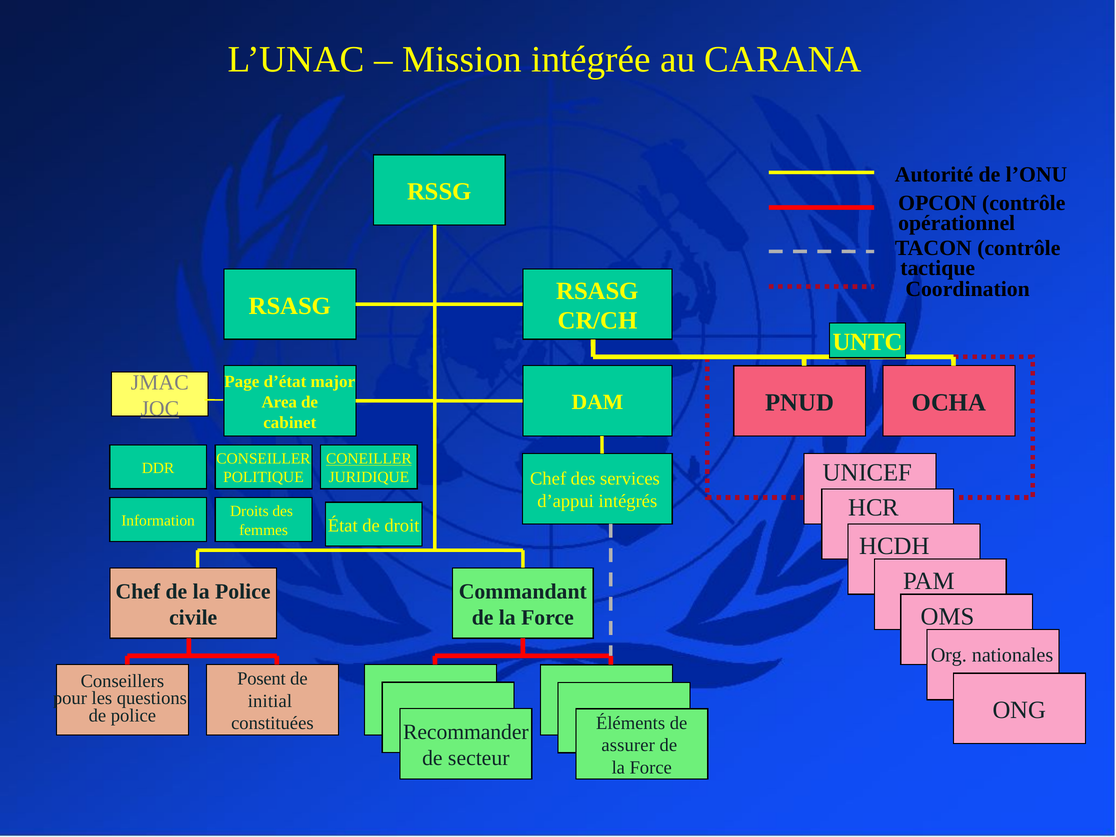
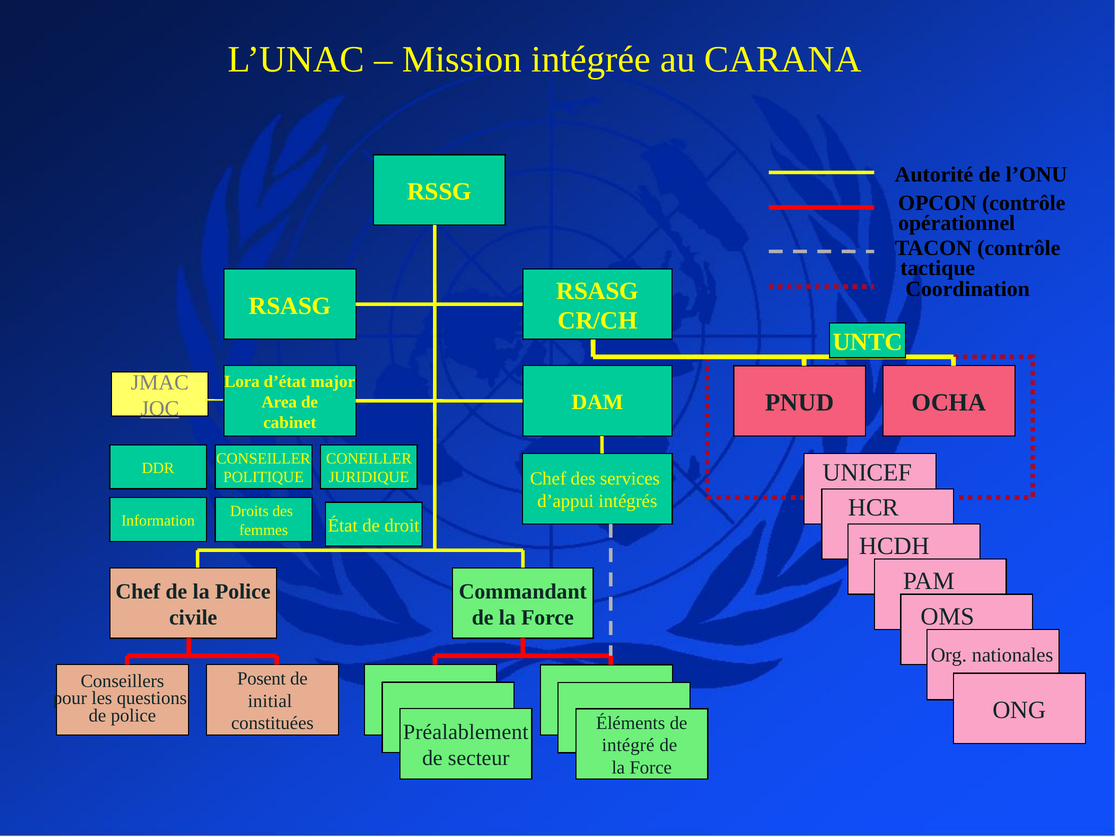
Page: Page -> Lora
CONEILLER underline: present -> none
Recommander: Recommander -> Préalablement
assurer: assurer -> intégré
